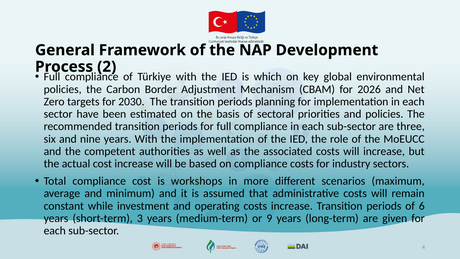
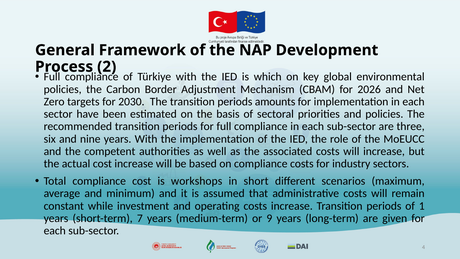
planning: planning -> amounts
more: more -> short
6: 6 -> 1
3: 3 -> 7
